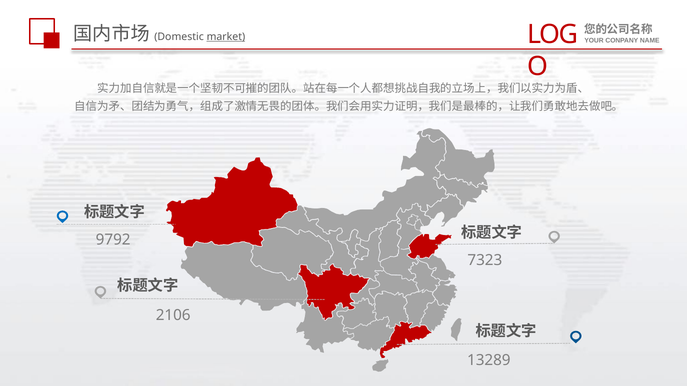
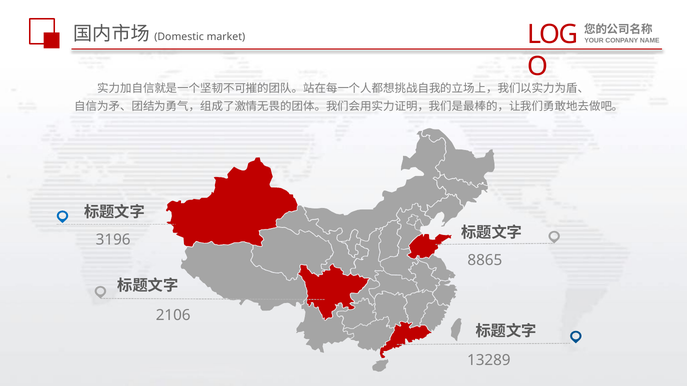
market underline: present -> none
9792: 9792 -> 3196
7323: 7323 -> 8865
